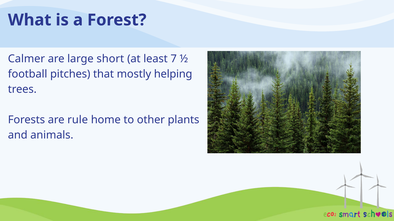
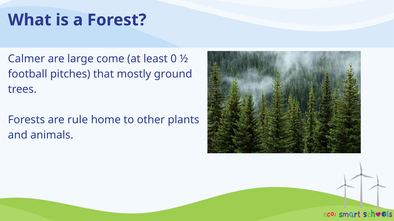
short: short -> come
7: 7 -> 0
helping: helping -> ground
